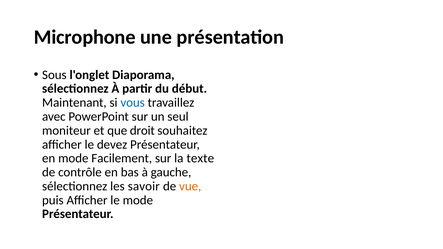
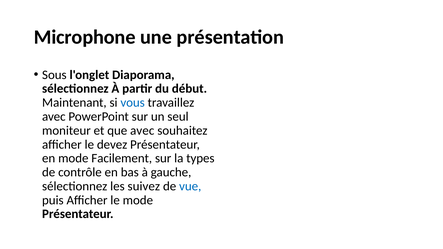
que droit: droit -> avec
texte: texte -> types
savoir: savoir -> suivez
vue colour: orange -> blue
